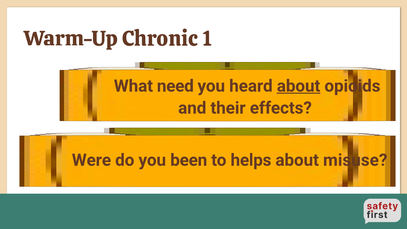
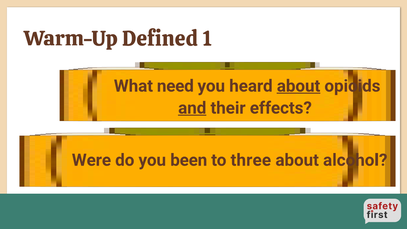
Chronic: Chronic -> Defined
and underline: none -> present
helps: helps -> three
misuse: misuse -> alcohol
